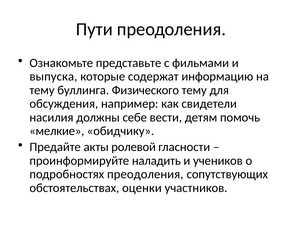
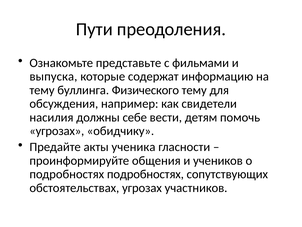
мелкие at (57, 131): мелкие -> угрозах
ролевой: ролевой -> ученика
наладить: наладить -> общения
подробностях преодоления: преодоления -> подробностях
обстоятельствах оценки: оценки -> угрозах
